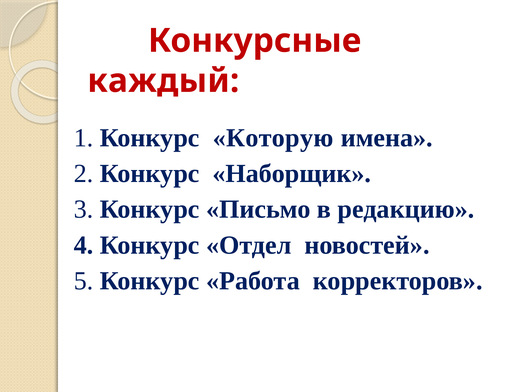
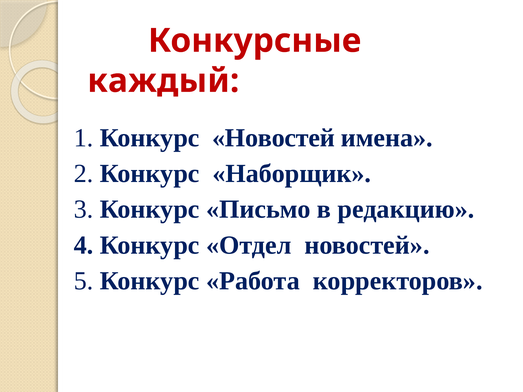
Конкурс Которую: Которую -> Новостей
